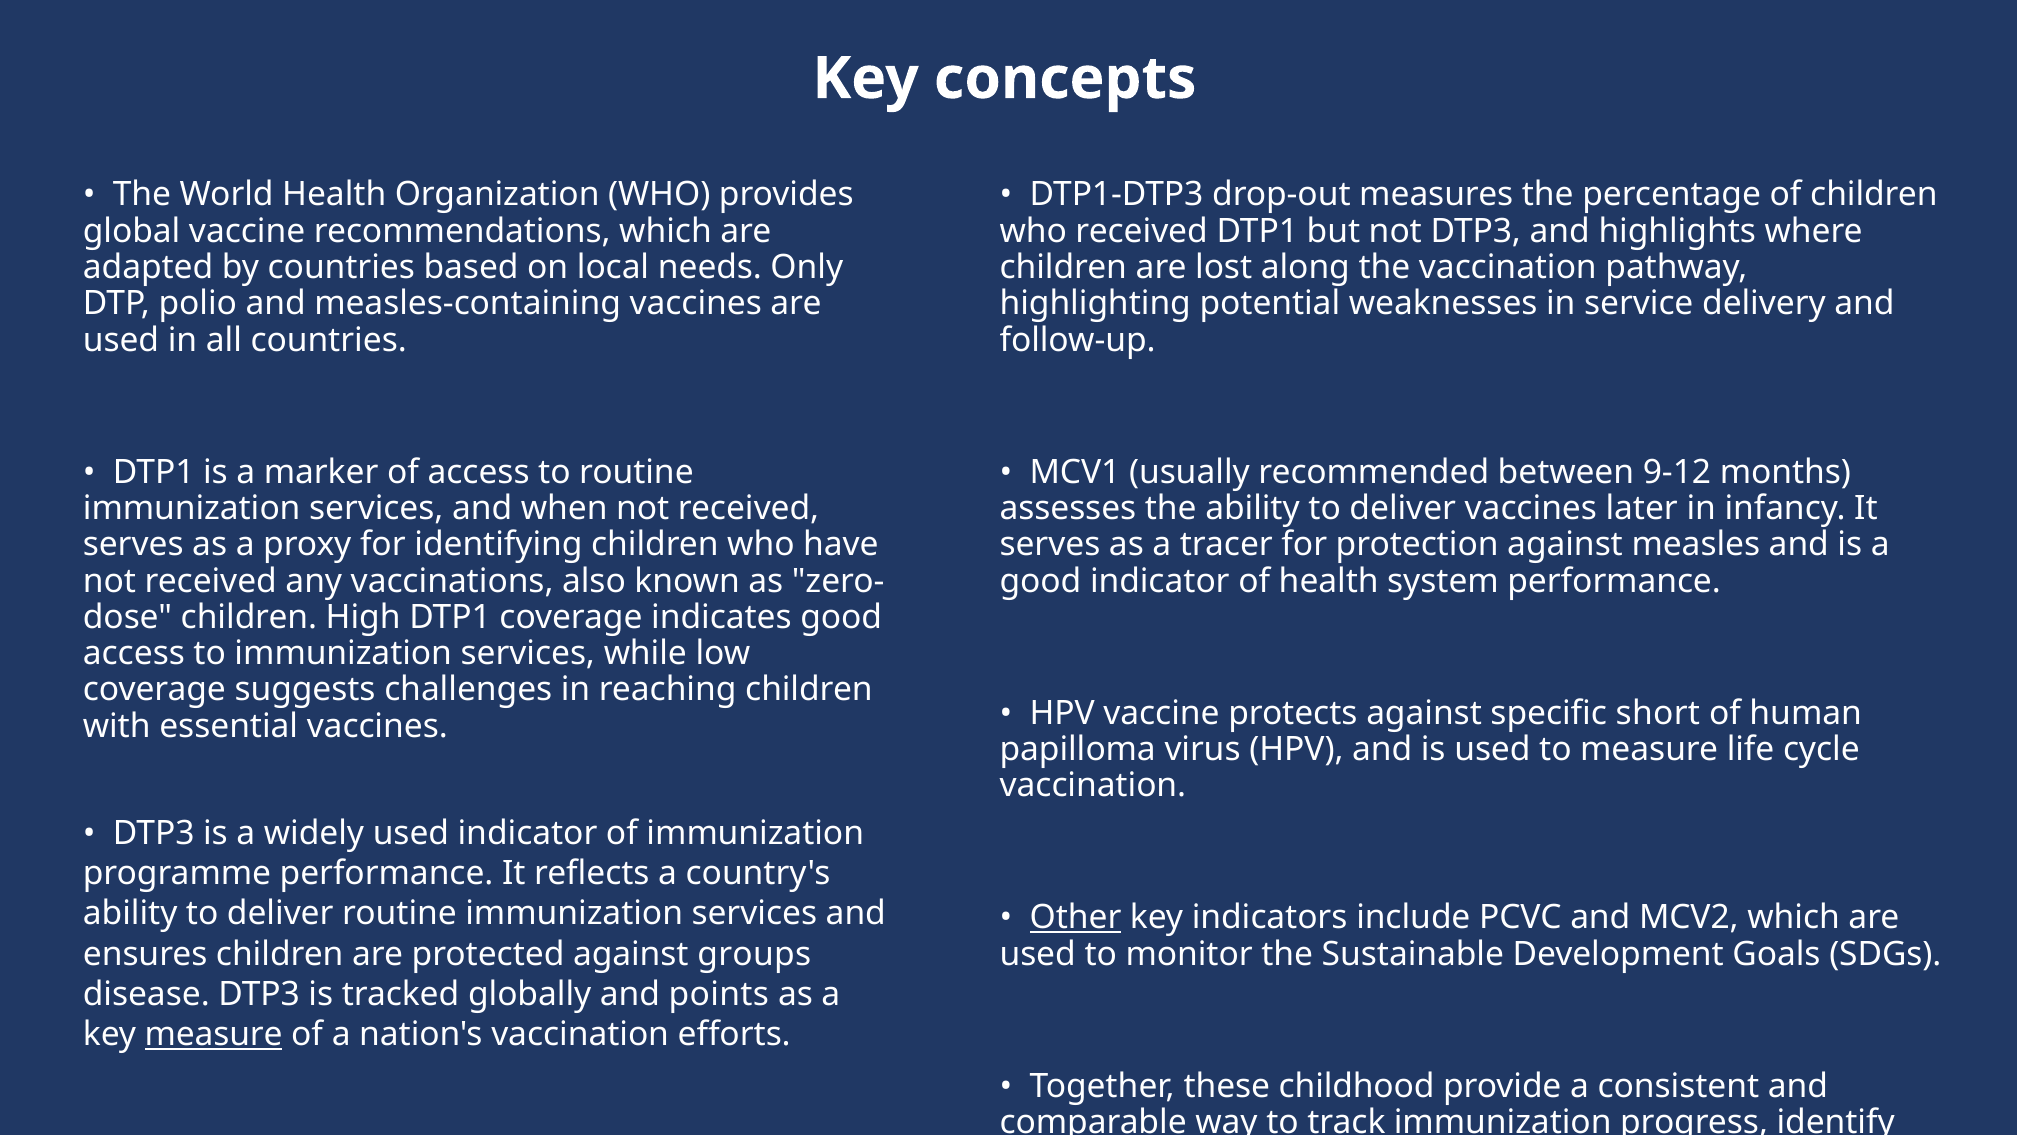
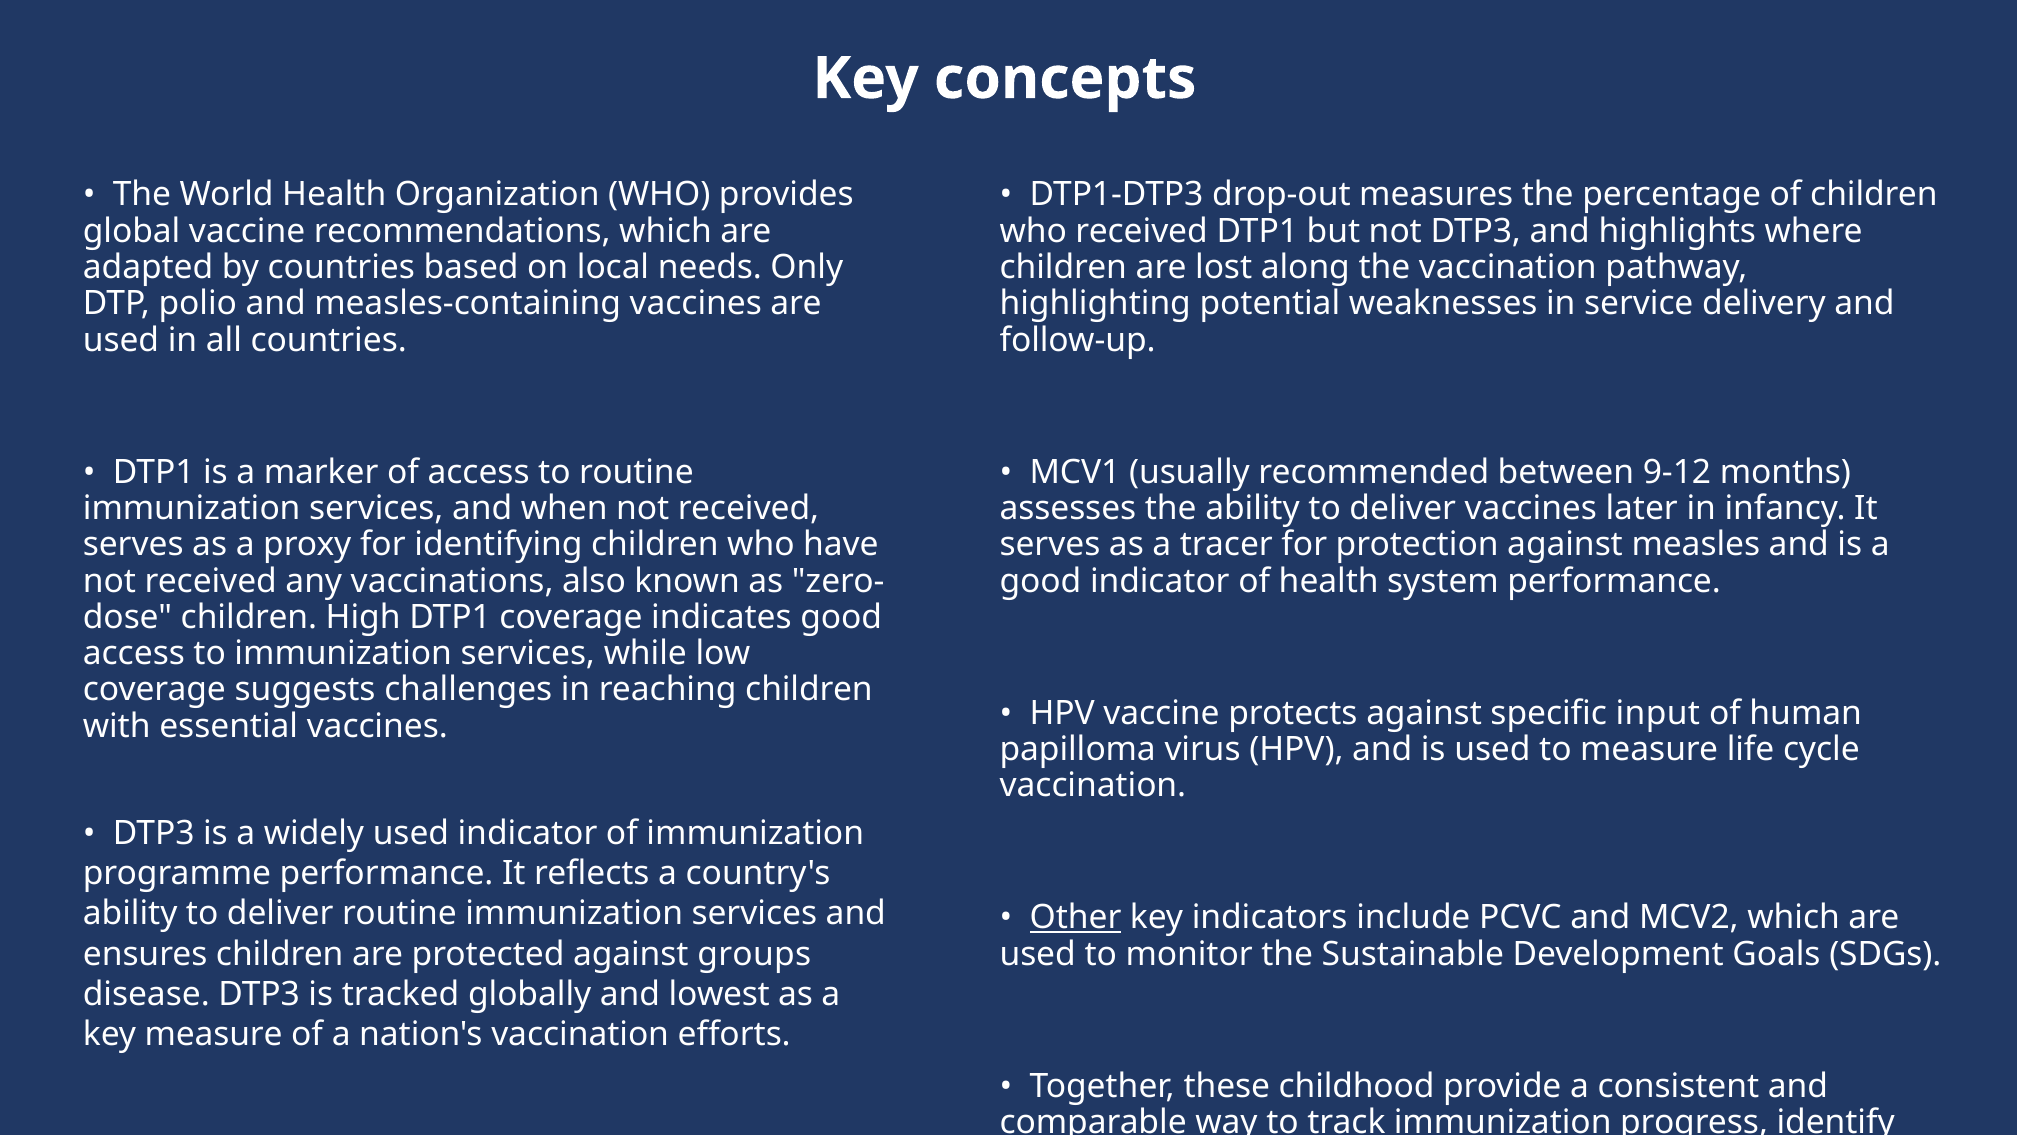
short: short -> input
points: points -> lowest
measure at (214, 1034) underline: present -> none
